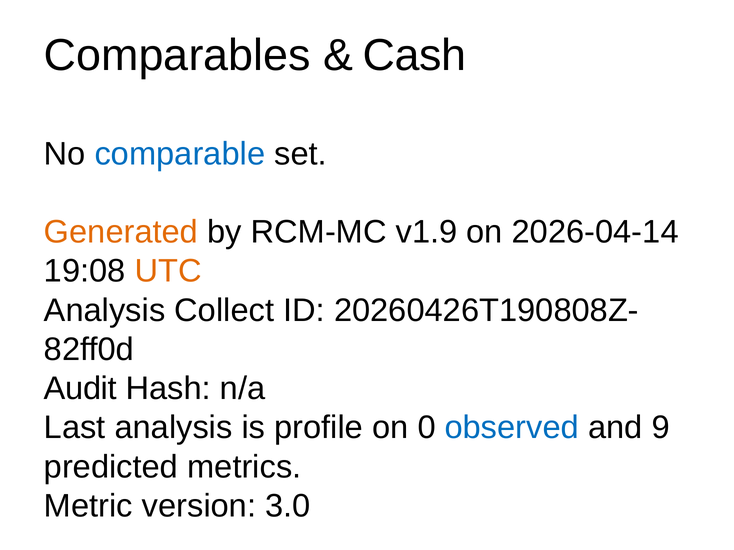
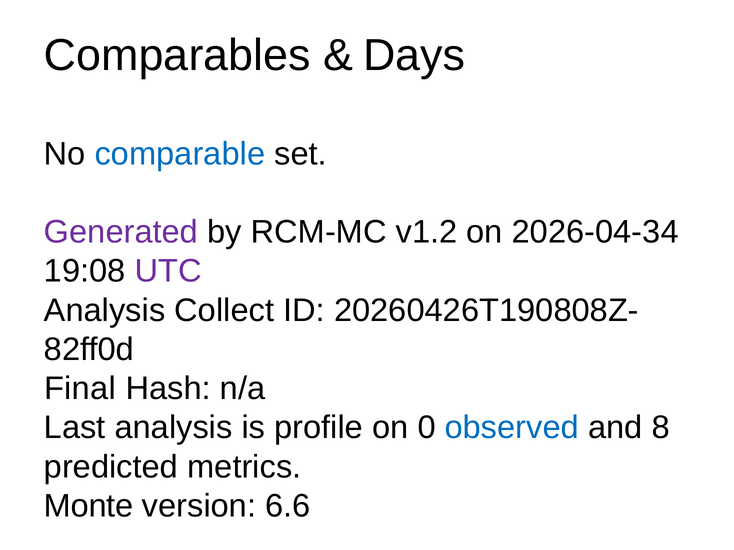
Cash: Cash -> Days
Generated colour: orange -> purple
v1.9: v1.9 -> v1.2
2026-04-14: 2026-04-14 -> 2026-04-34
UTC colour: orange -> purple
Audit: Audit -> Final
9: 9 -> 8
Metric: Metric -> Monte
3.0: 3.0 -> 6.6
